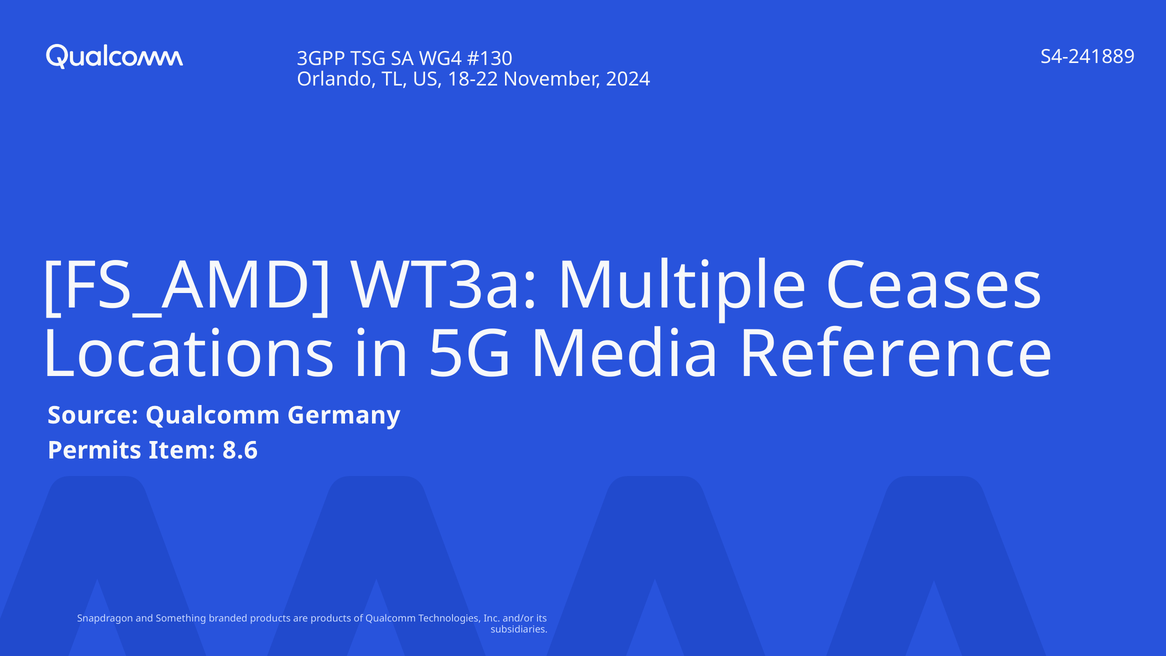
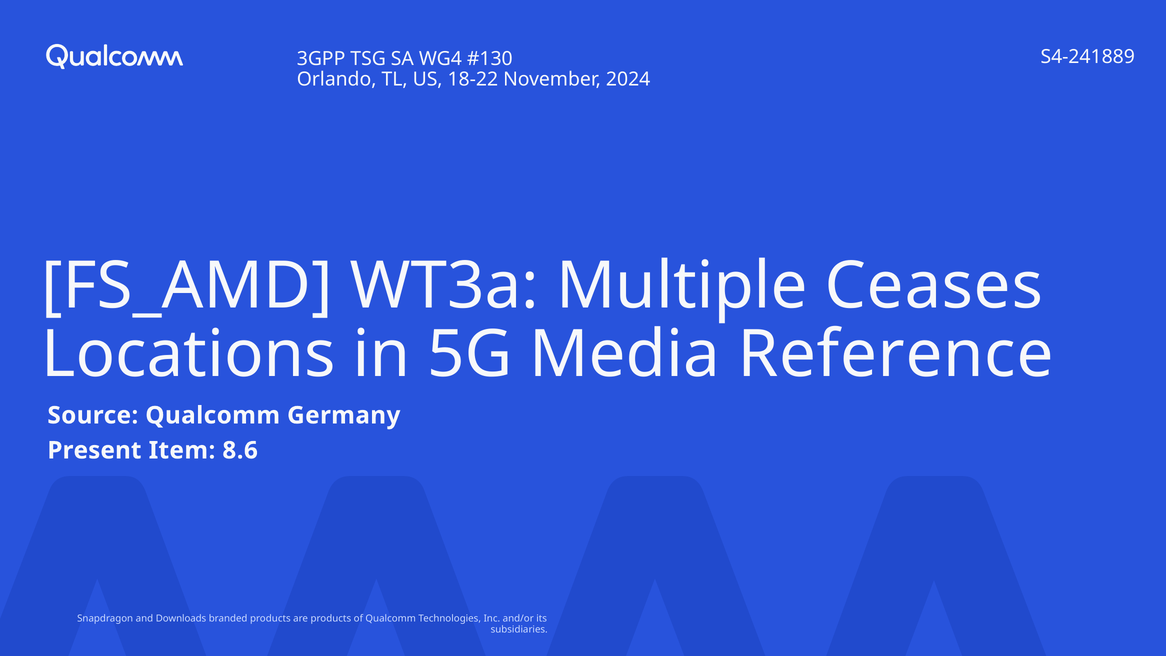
Permits: Permits -> Present
Something: Something -> Downloads
